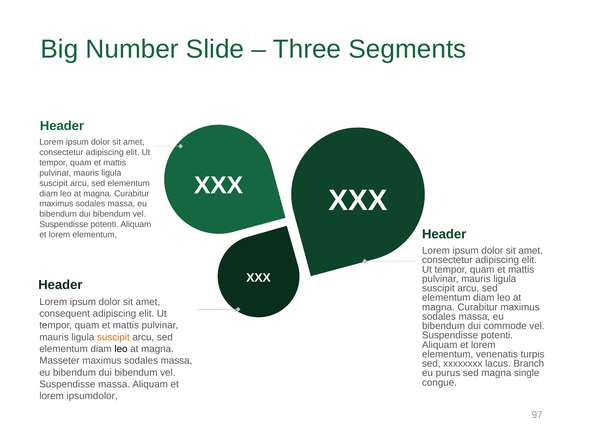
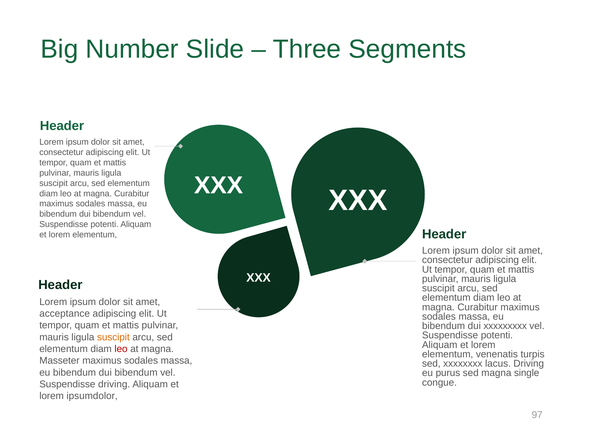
consequent: consequent -> acceptance
commode: commode -> xxxxxxxxx
leo at (121, 349) colour: black -> red
lacus Branch: Branch -> Driving
Suspendisse massa: massa -> driving
